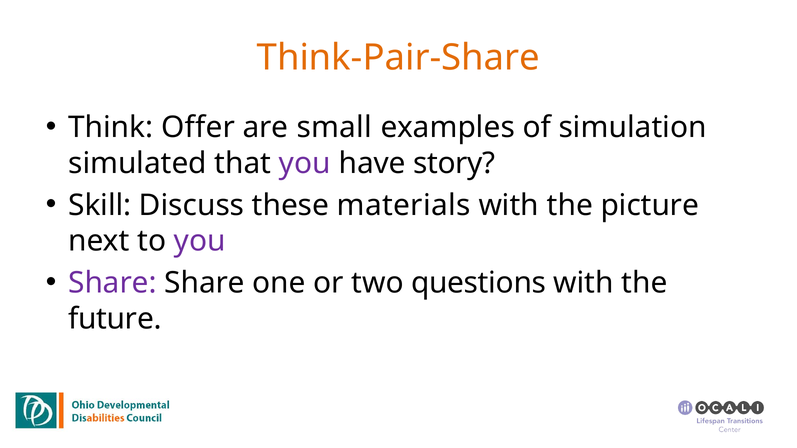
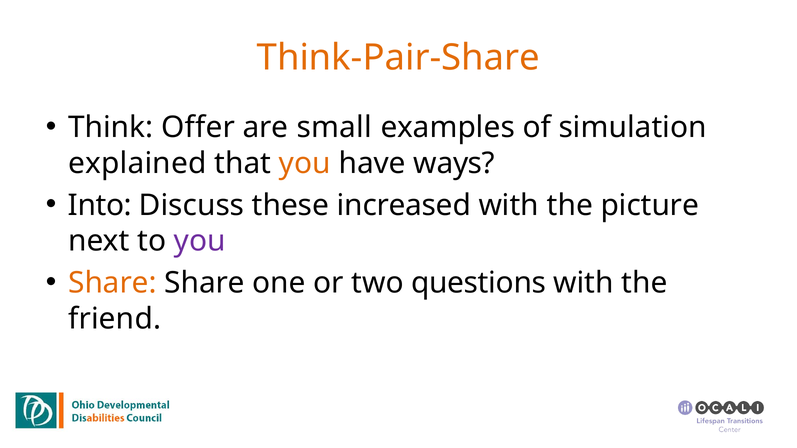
simulated: simulated -> explained
you at (305, 163) colour: purple -> orange
story: story -> ways
Skill: Skill -> Into
materials: materials -> increased
Share at (112, 283) colour: purple -> orange
future: future -> friend
